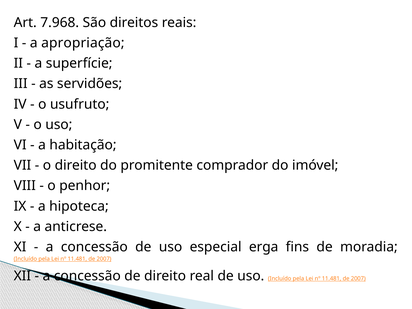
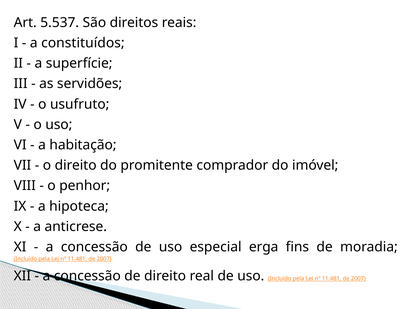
7.968: 7.968 -> 5.537
apropriação: apropriação -> constituídos
